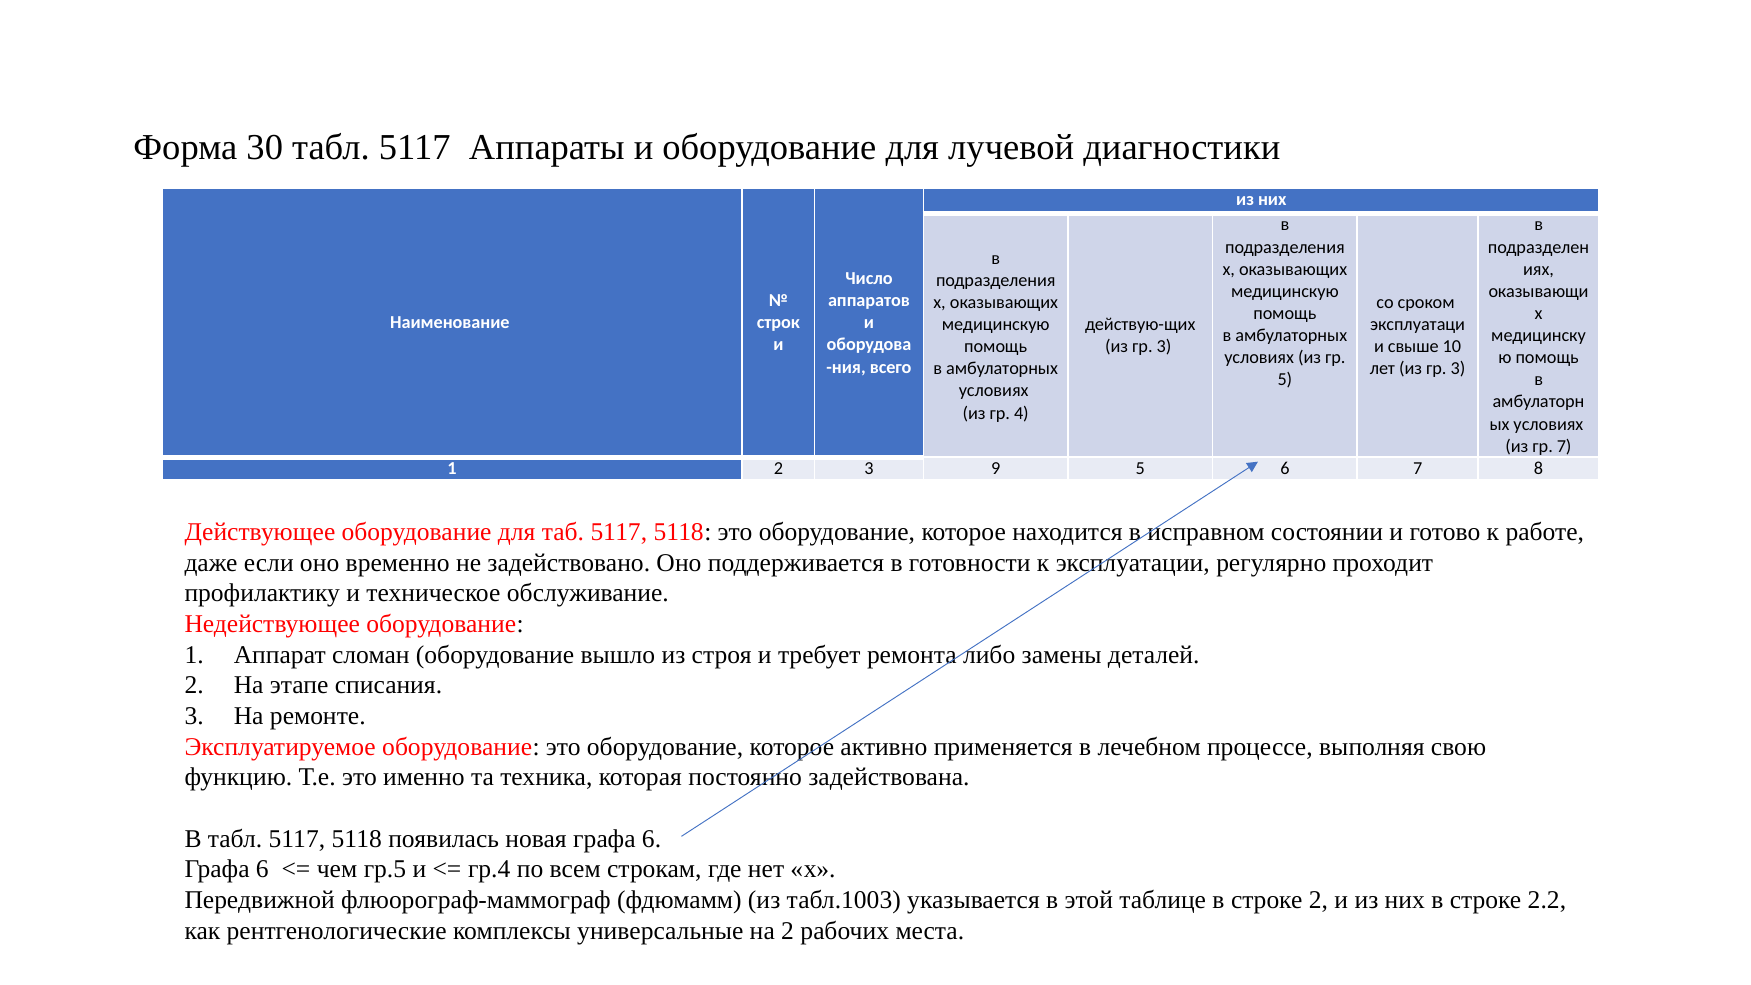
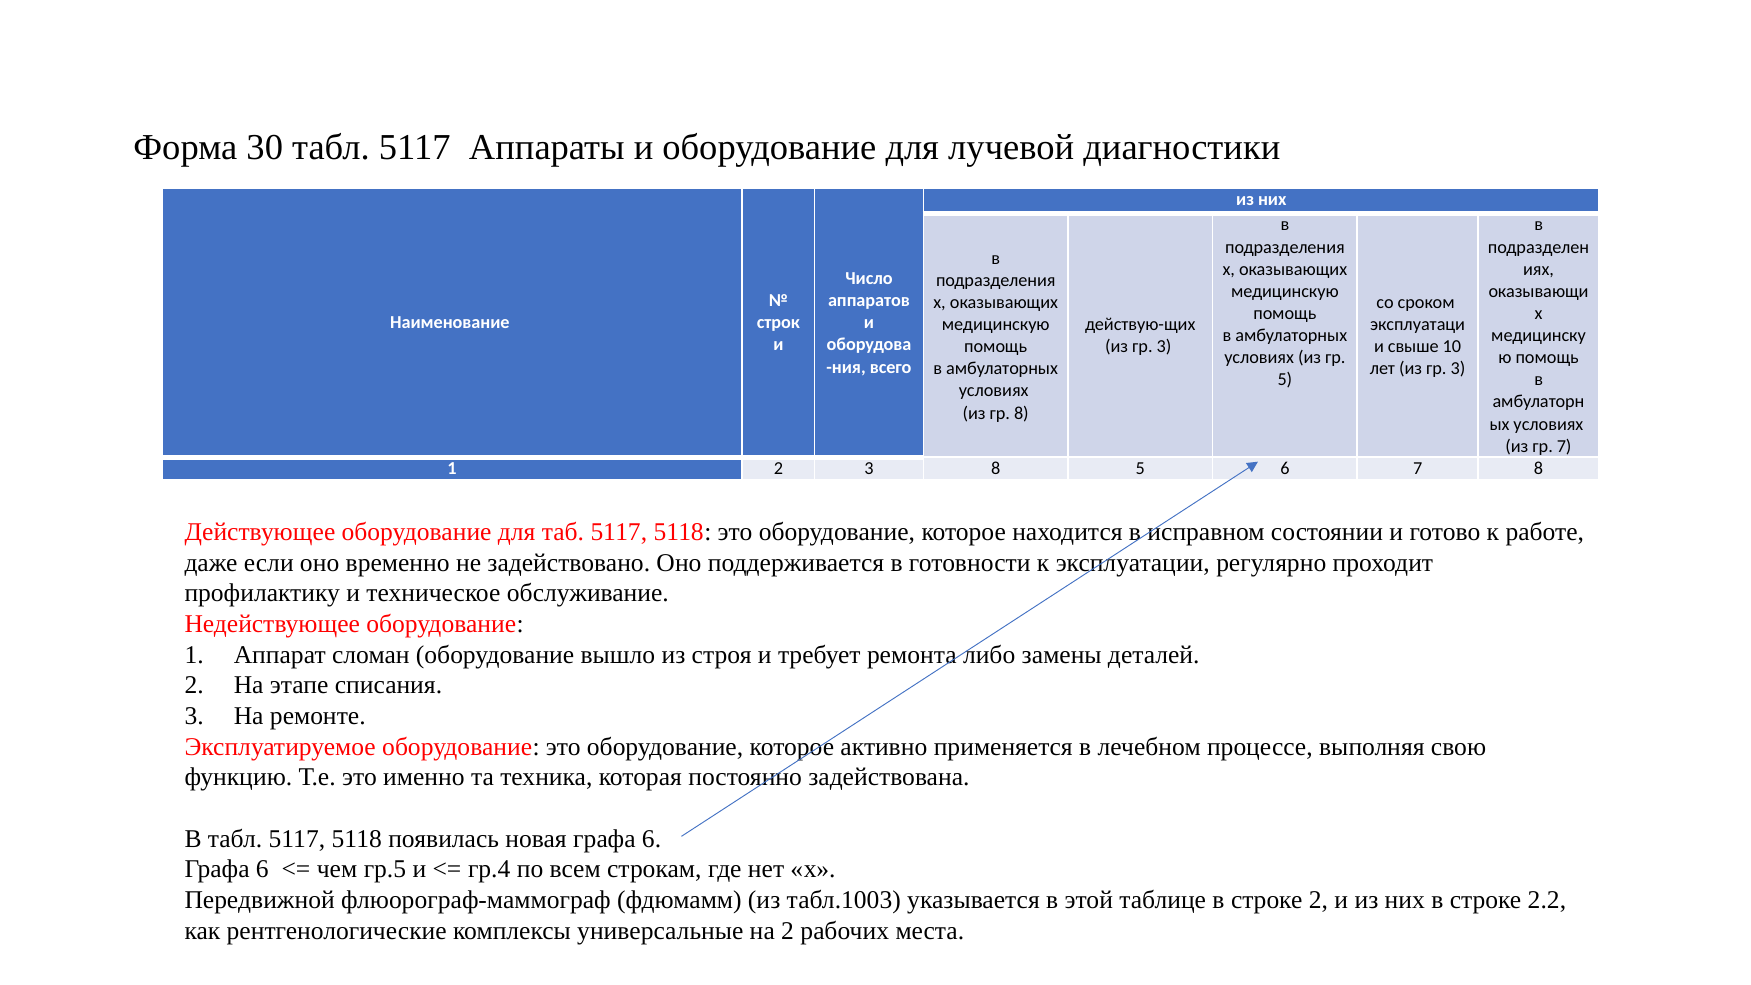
гр 4: 4 -> 8
3 9: 9 -> 8
